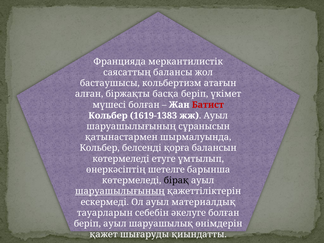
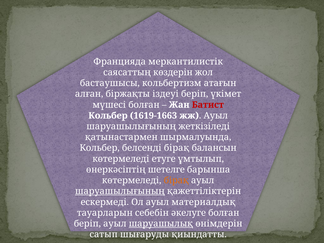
балансы: балансы -> көздерін
басқа: басқа -> іздеуі
1619-1383: 1619-1383 -> 1619-1663
сұранысын: сұранысын -> жеткізіледі
белсенді қорға: қорға -> бірақ
бірақ at (176, 180) colour: black -> orange
шаруашылық underline: none -> present
қажет: қажет -> сатып
